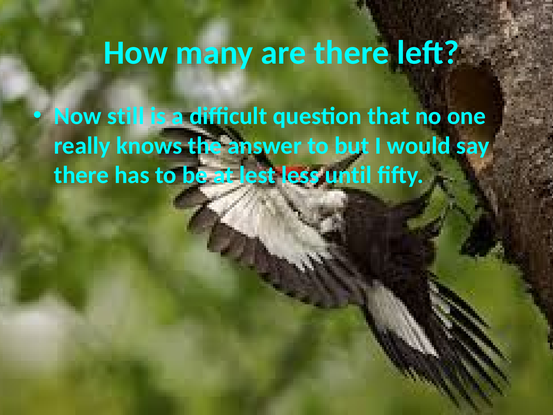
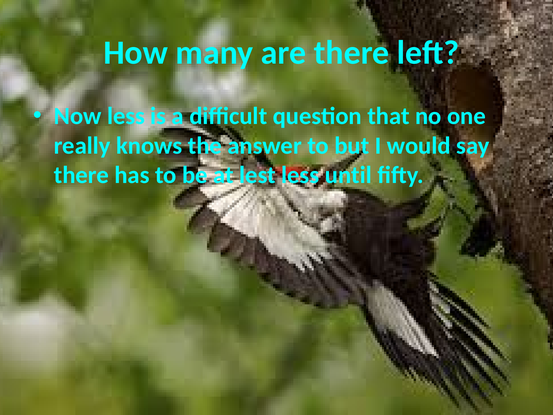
Now still: still -> less
